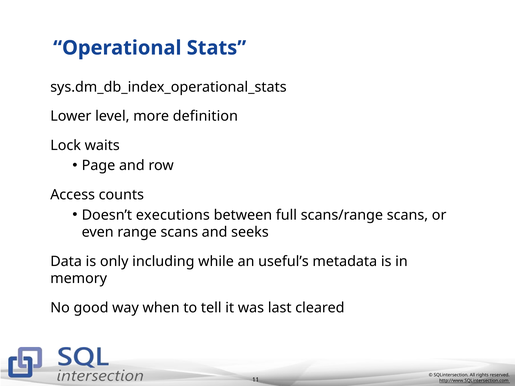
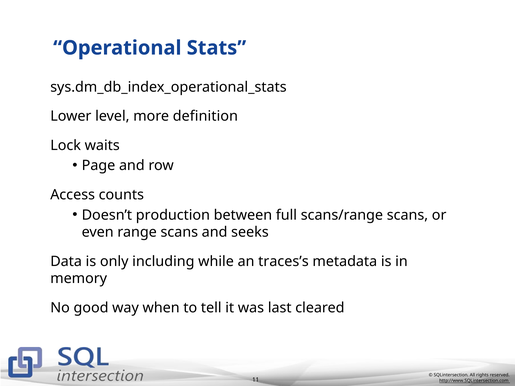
executions: executions -> production
useful’s: useful’s -> traces’s
